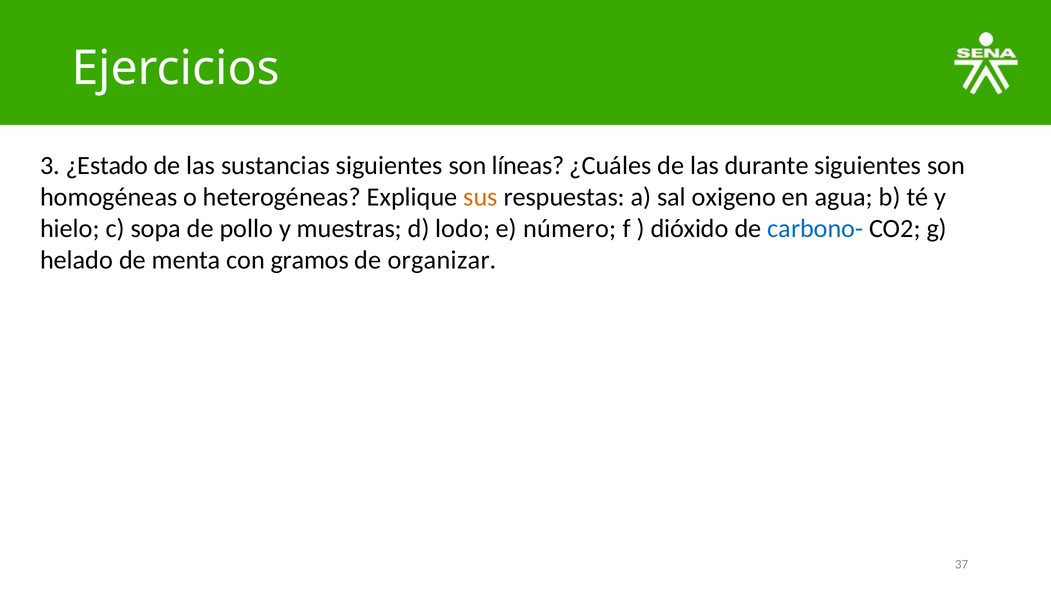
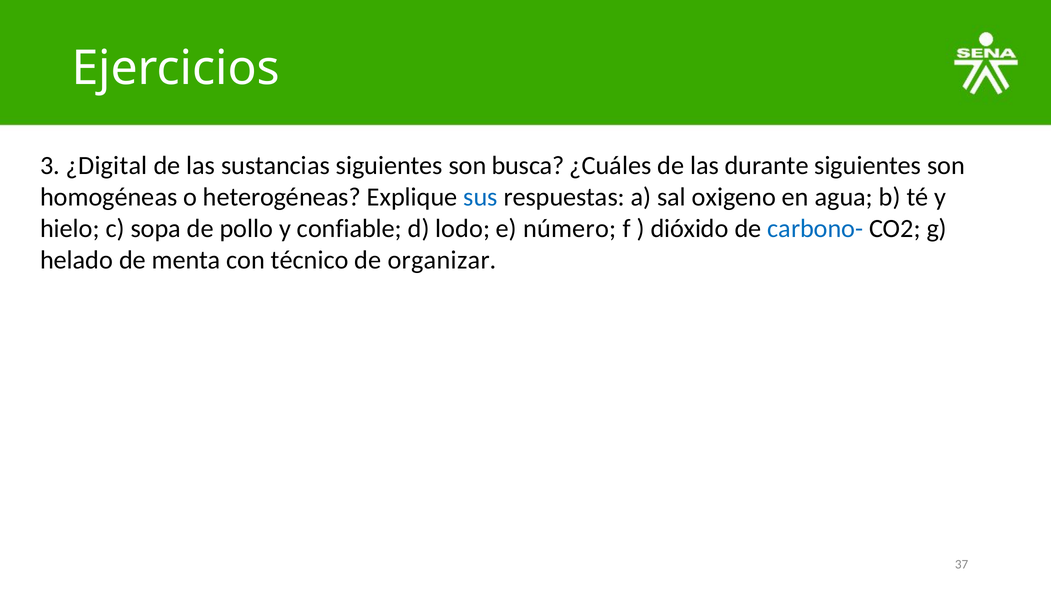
¿Estado: ¿Estado -> ¿Digital
líneas: líneas -> busca
sus colour: orange -> blue
muestras: muestras -> confiable
gramos: gramos -> técnico
